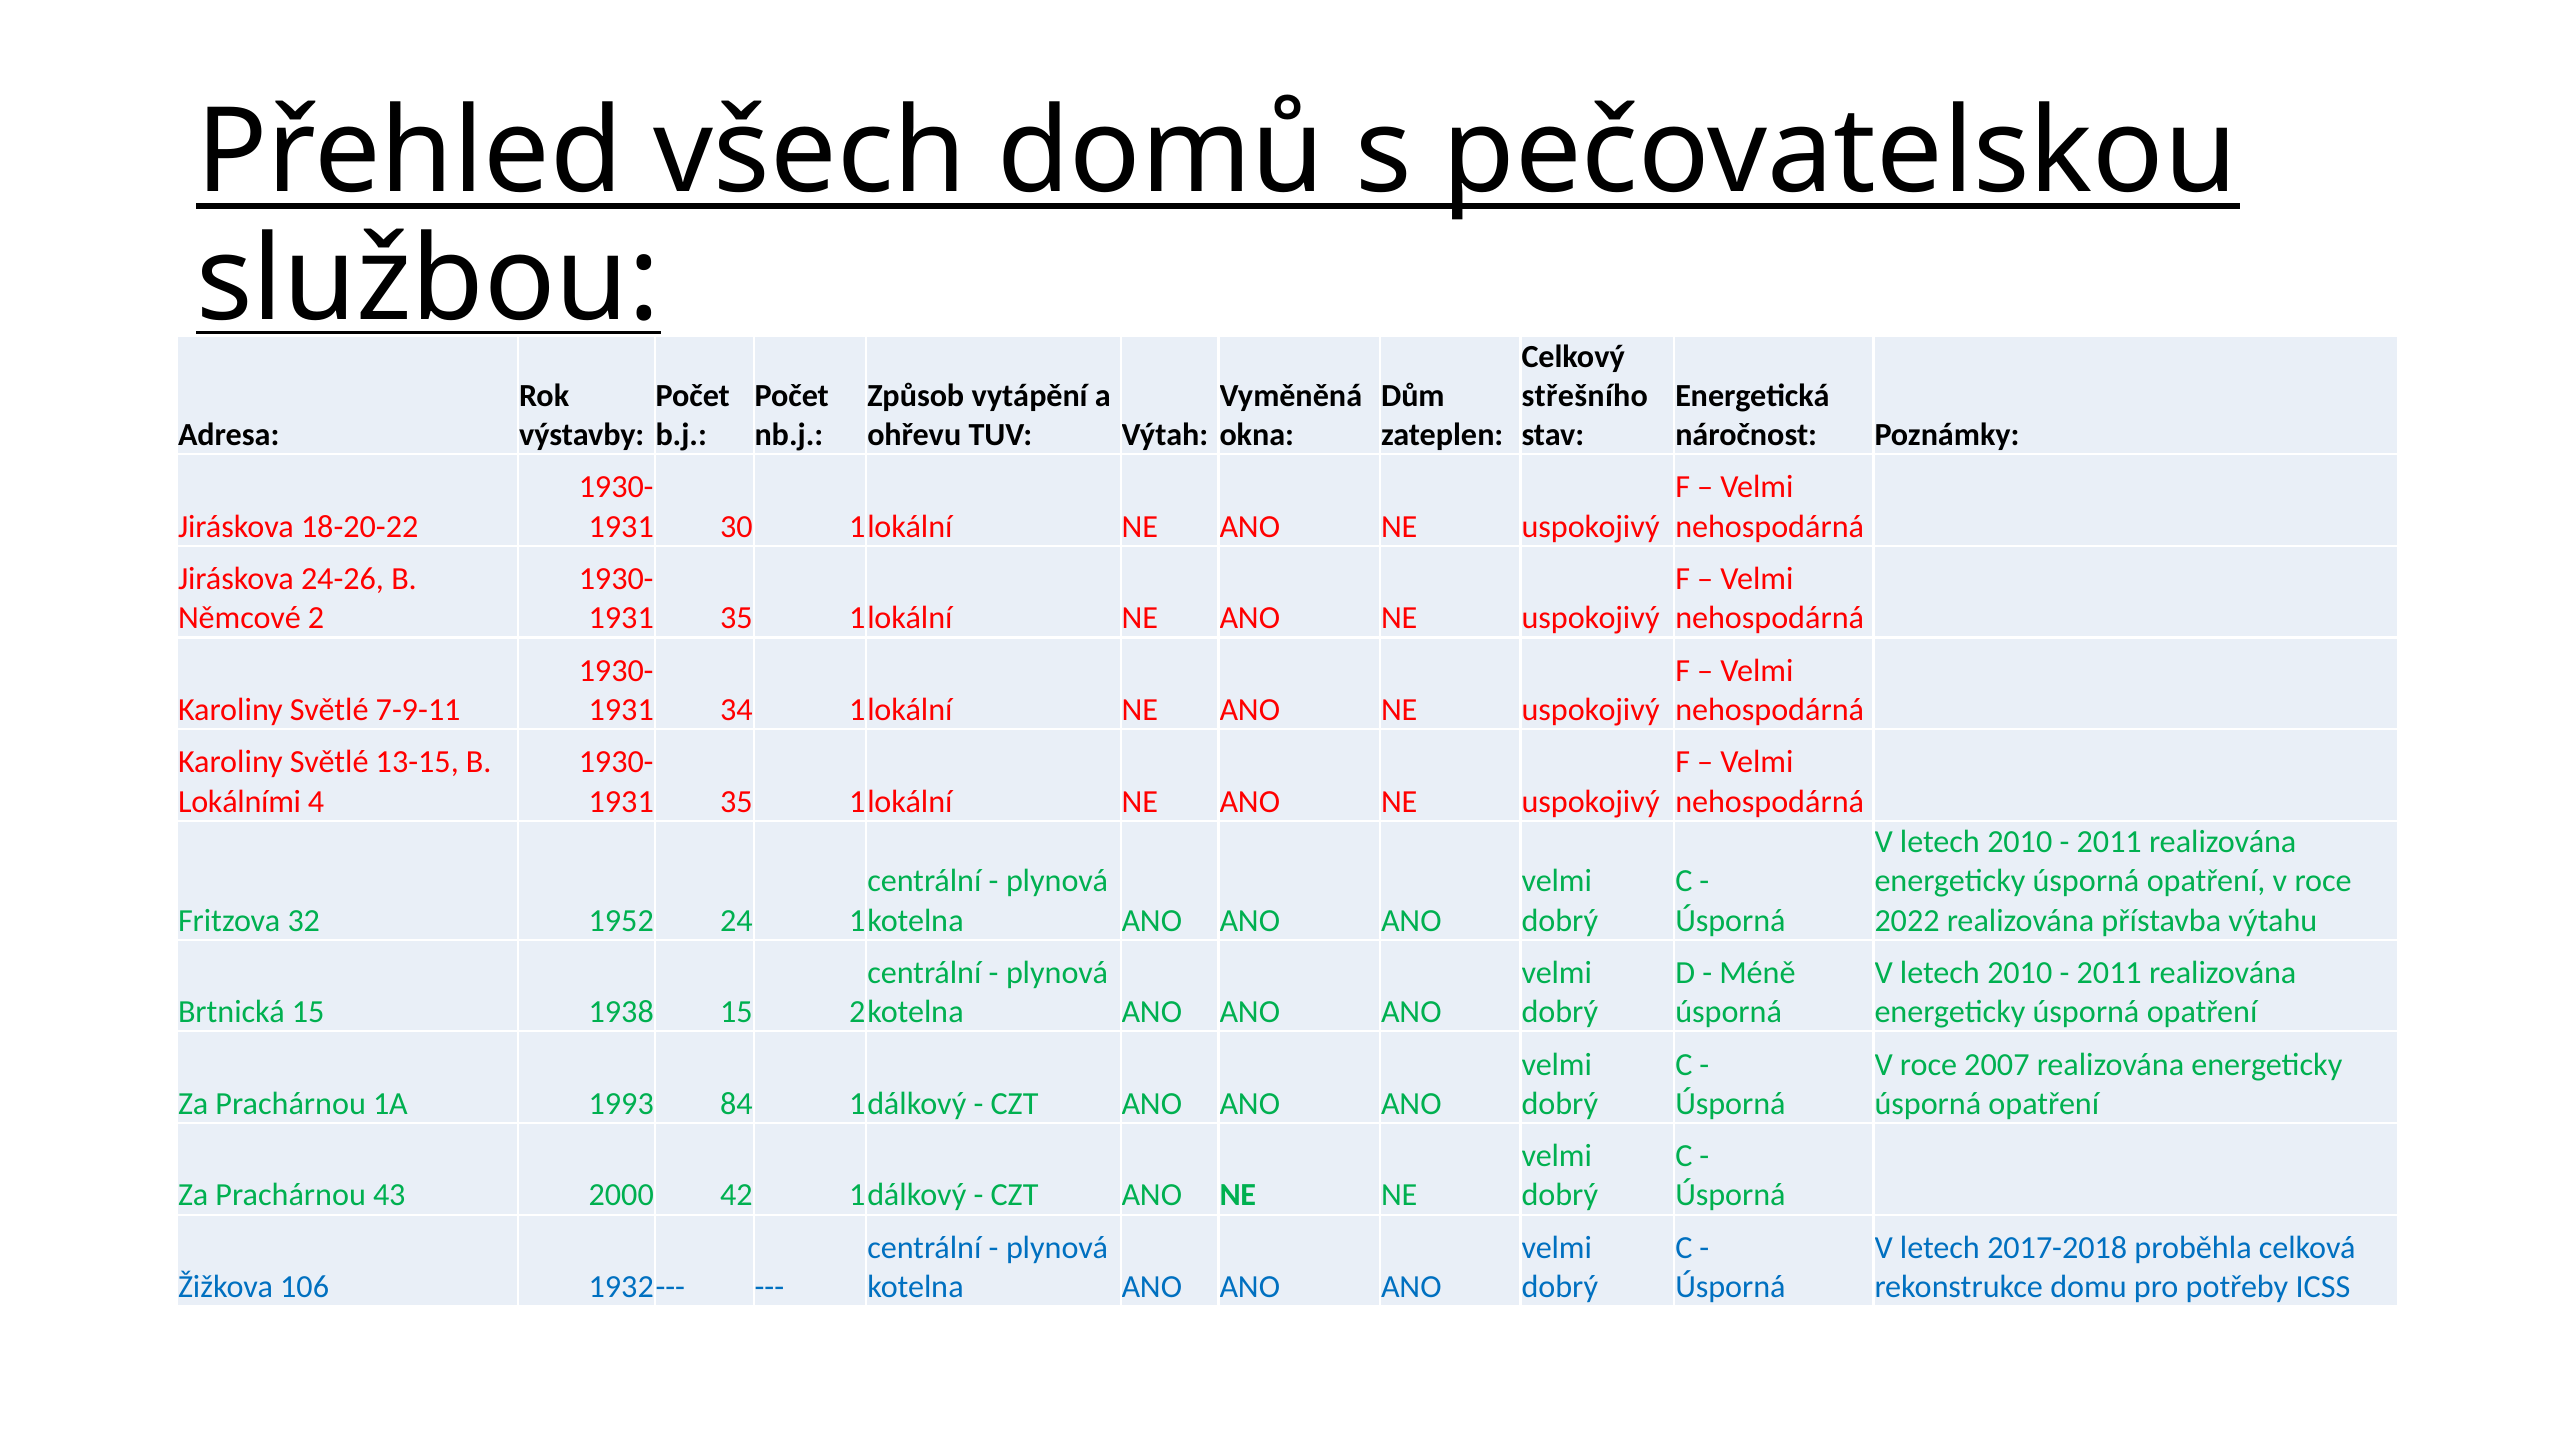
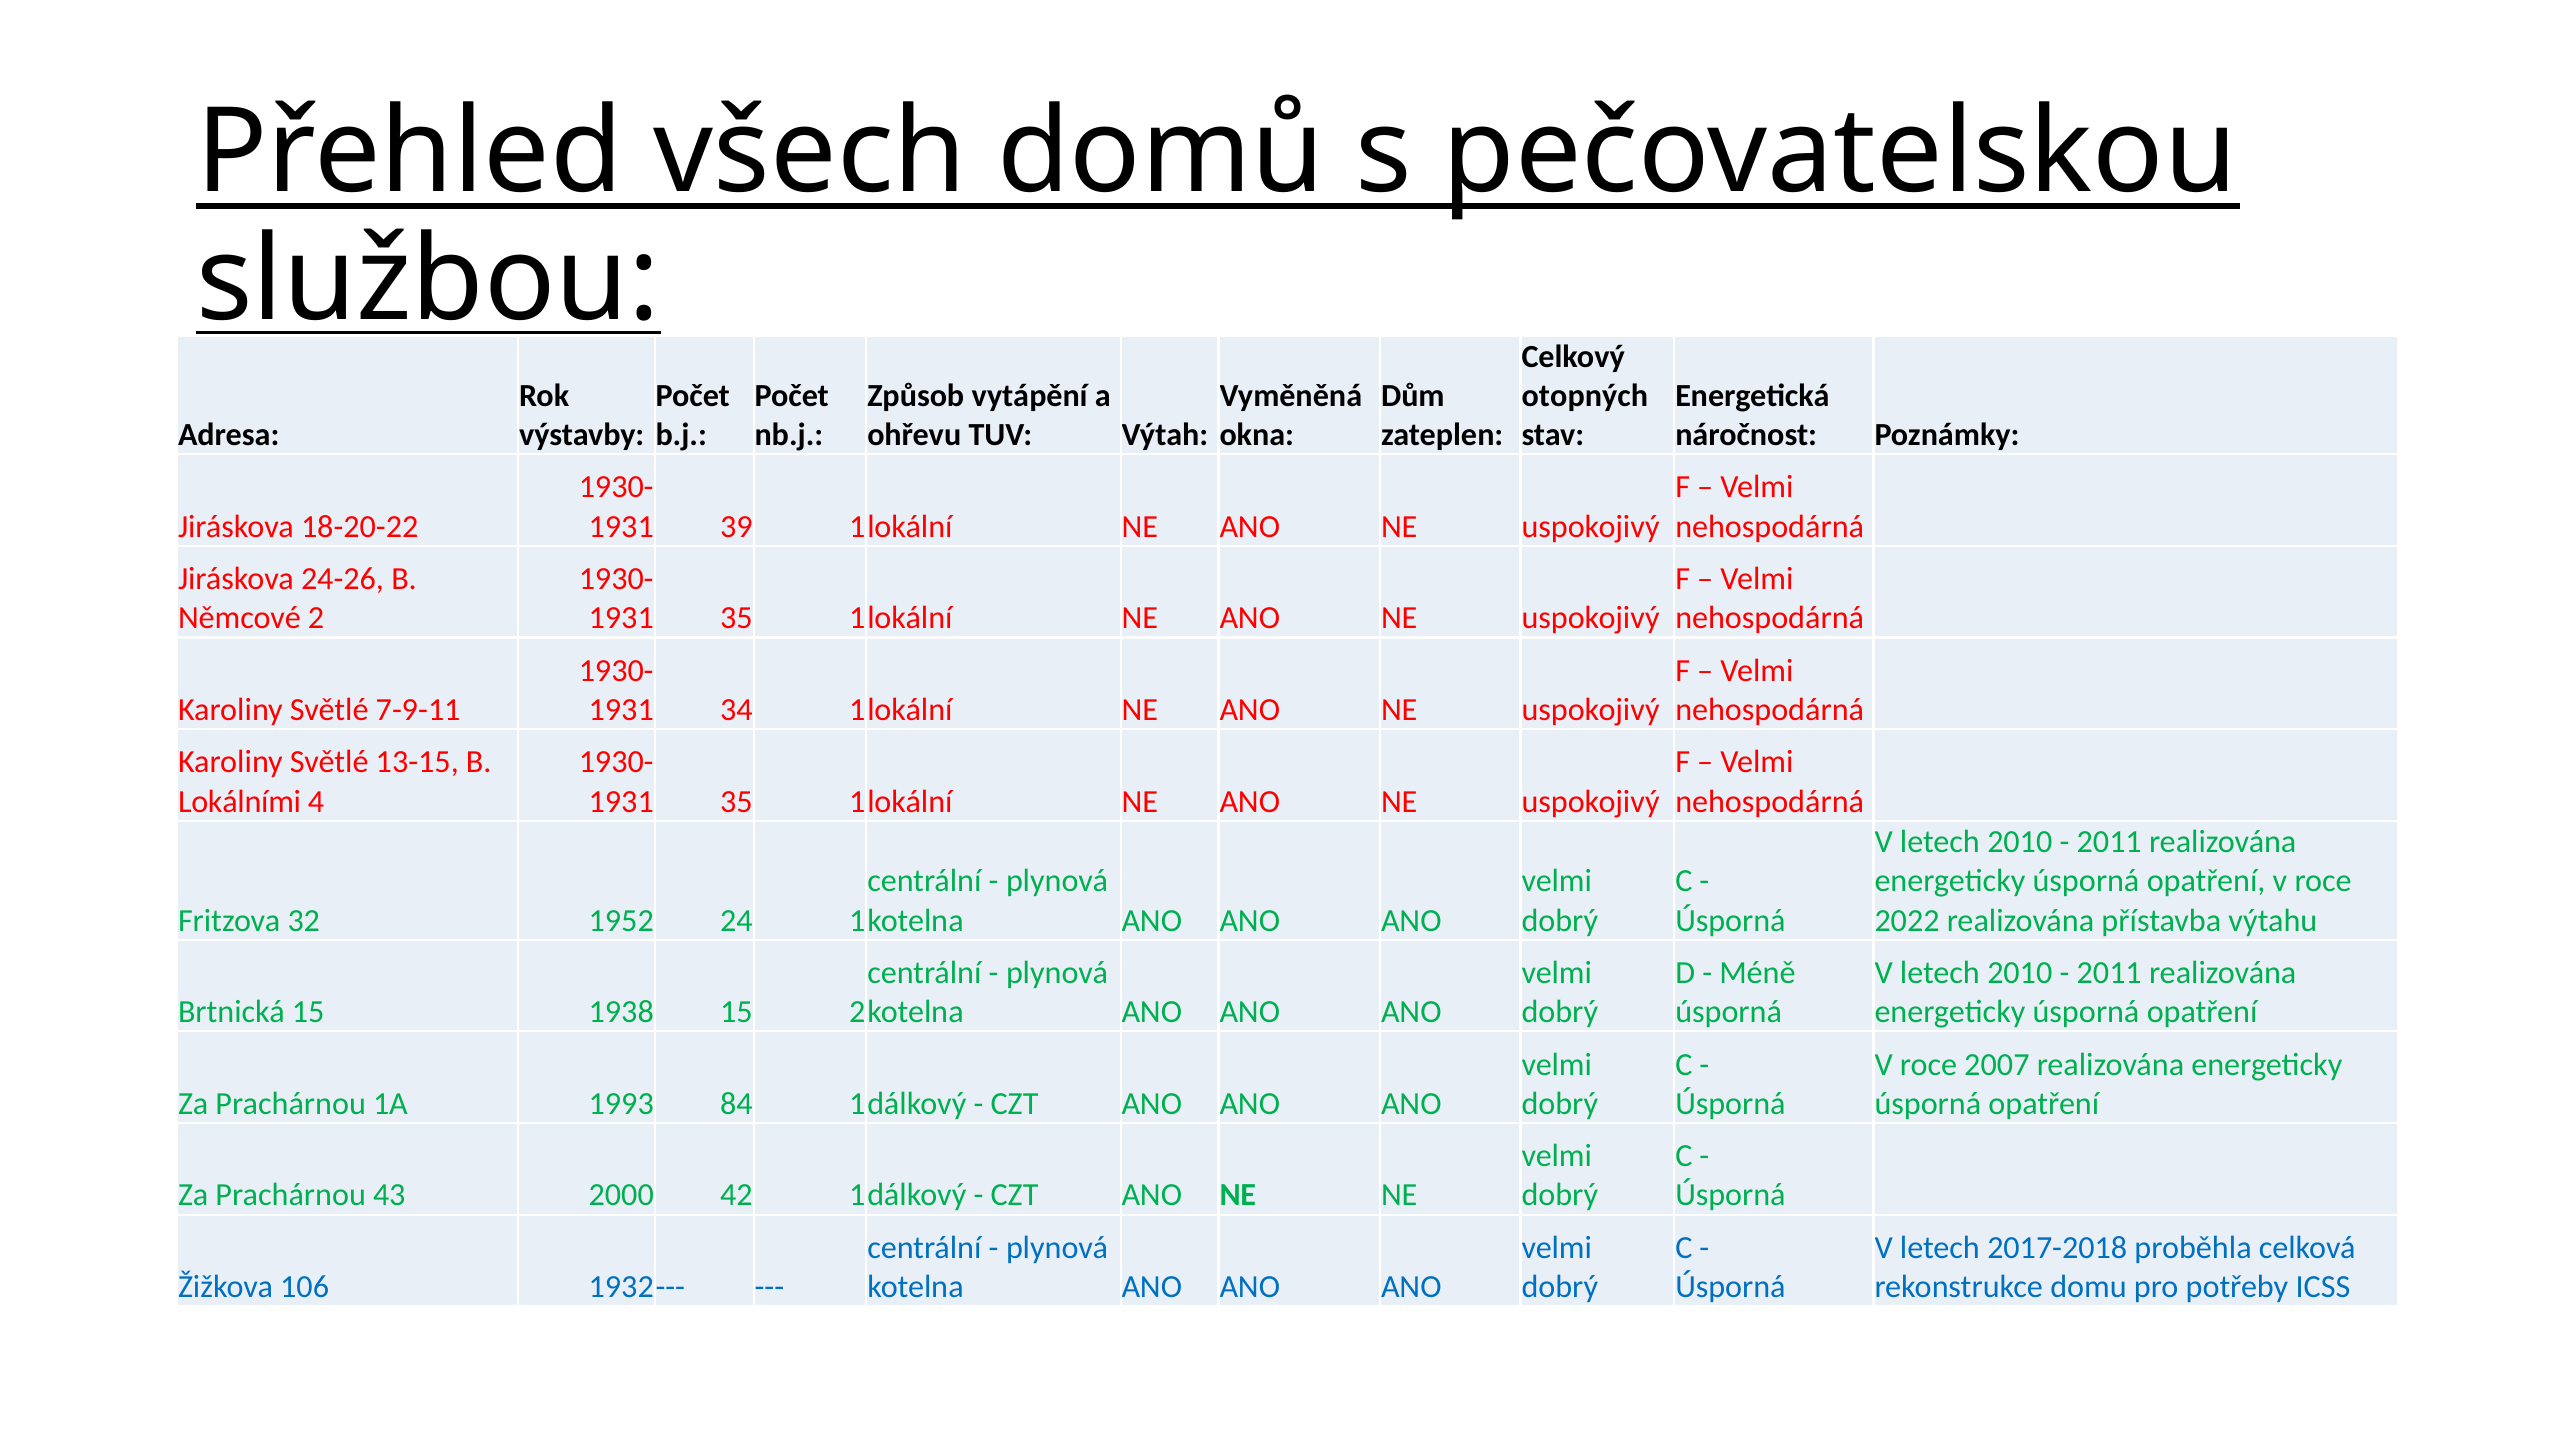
střešního: střešního -> otopných
30: 30 -> 39
